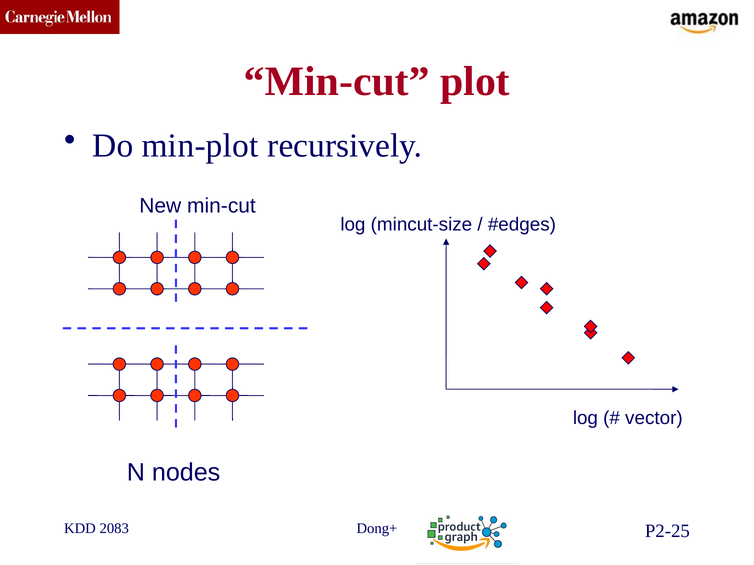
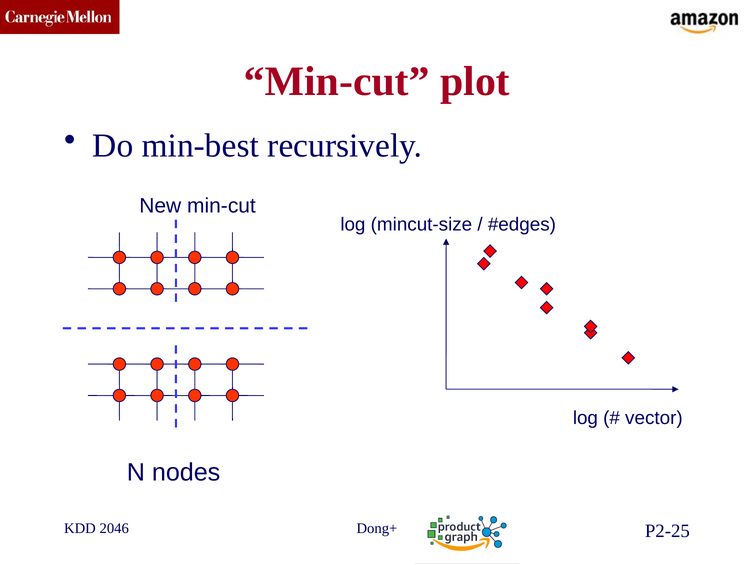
min-plot: min-plot -> min-best
2083: 2083 -> 2046
